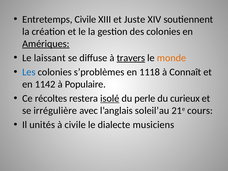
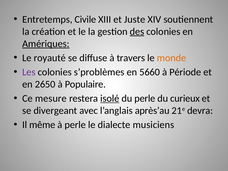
des underline: none -> present
laissant: laissant -> royauté
travers underline: present -> none
Les colour: blue -> purple
1118: 1118 -> 5660
Connaît: Connaît -> Période
1142: 1142 -> 2650
récoltes: récoltes -> mesure
irrégulière: irrégulière -> divergeant
soleil’au: soleil’au -> après’au
cours: cours -> devra
unités: unités -> même
à civile: civile -> perle
